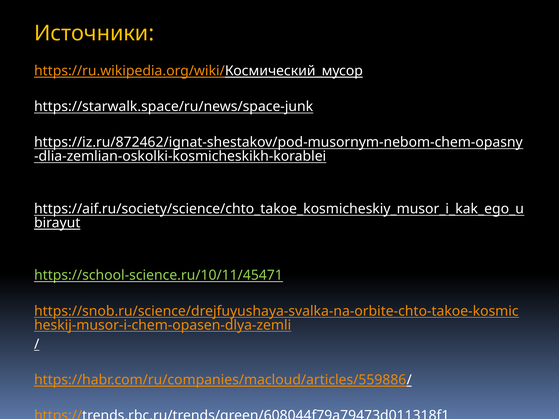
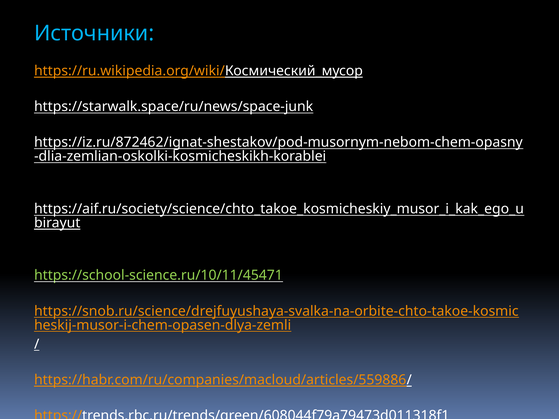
Источники colour: yellow -> light blue
